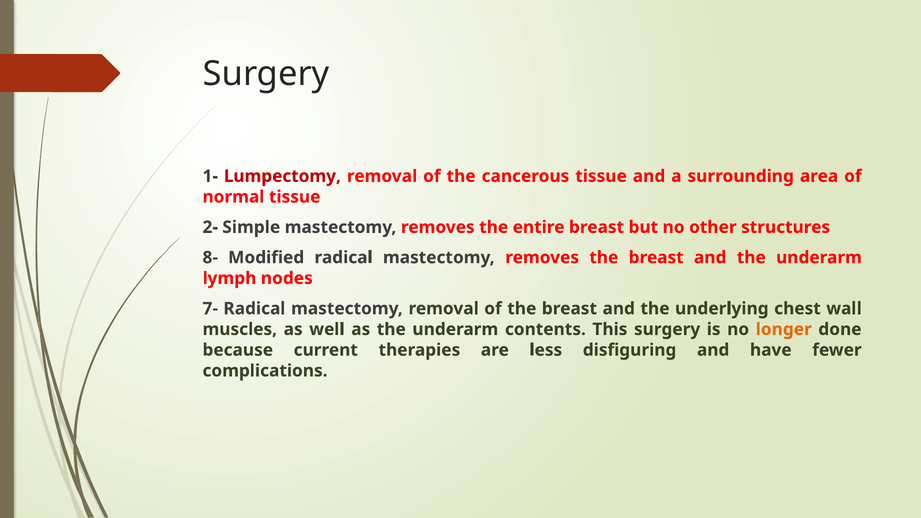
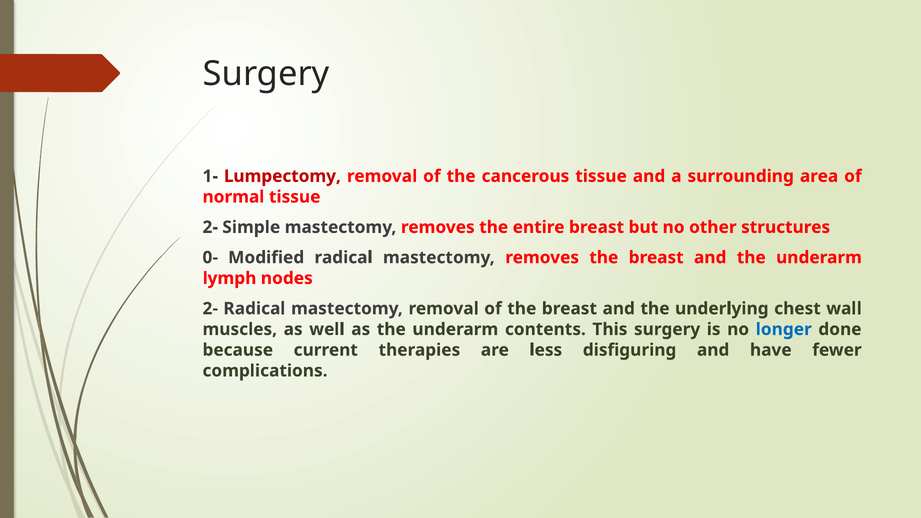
8-: 8- -> 0-
7- at (210, 309): 7- -> 2-
longer colour: orange -> blue
